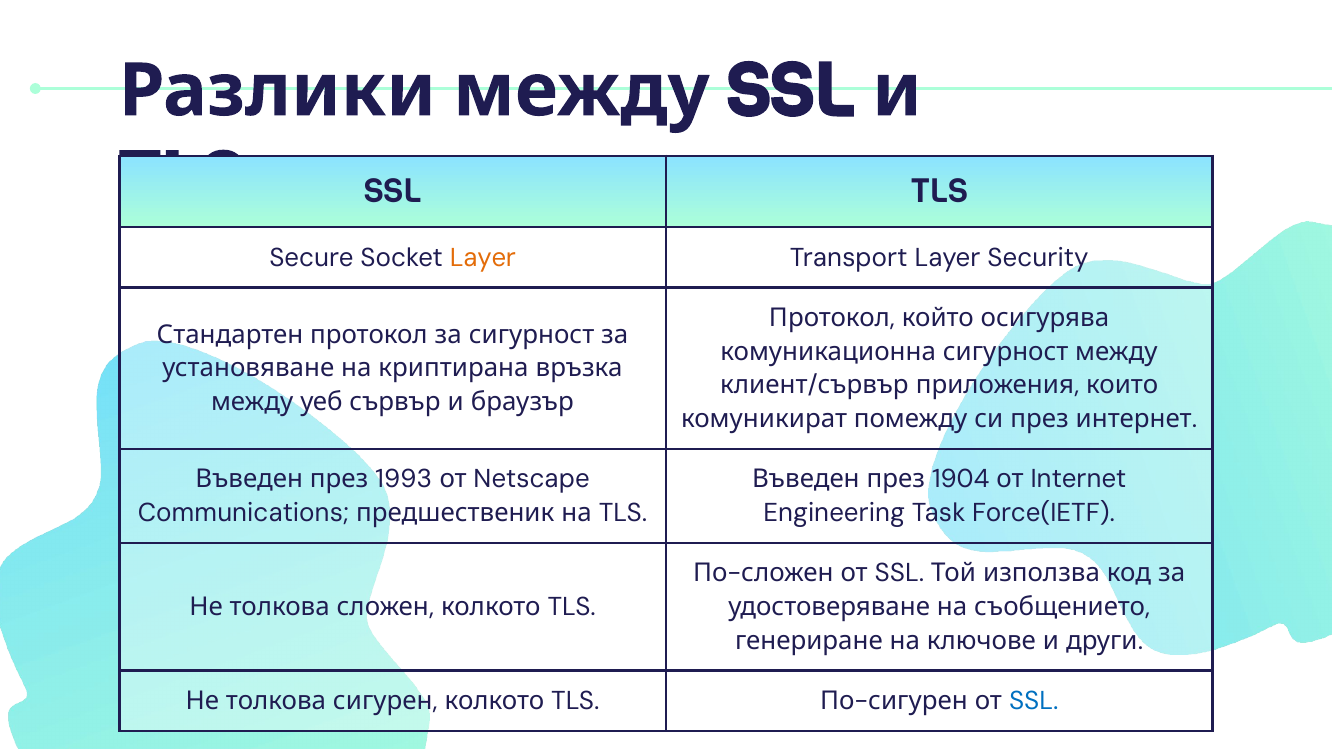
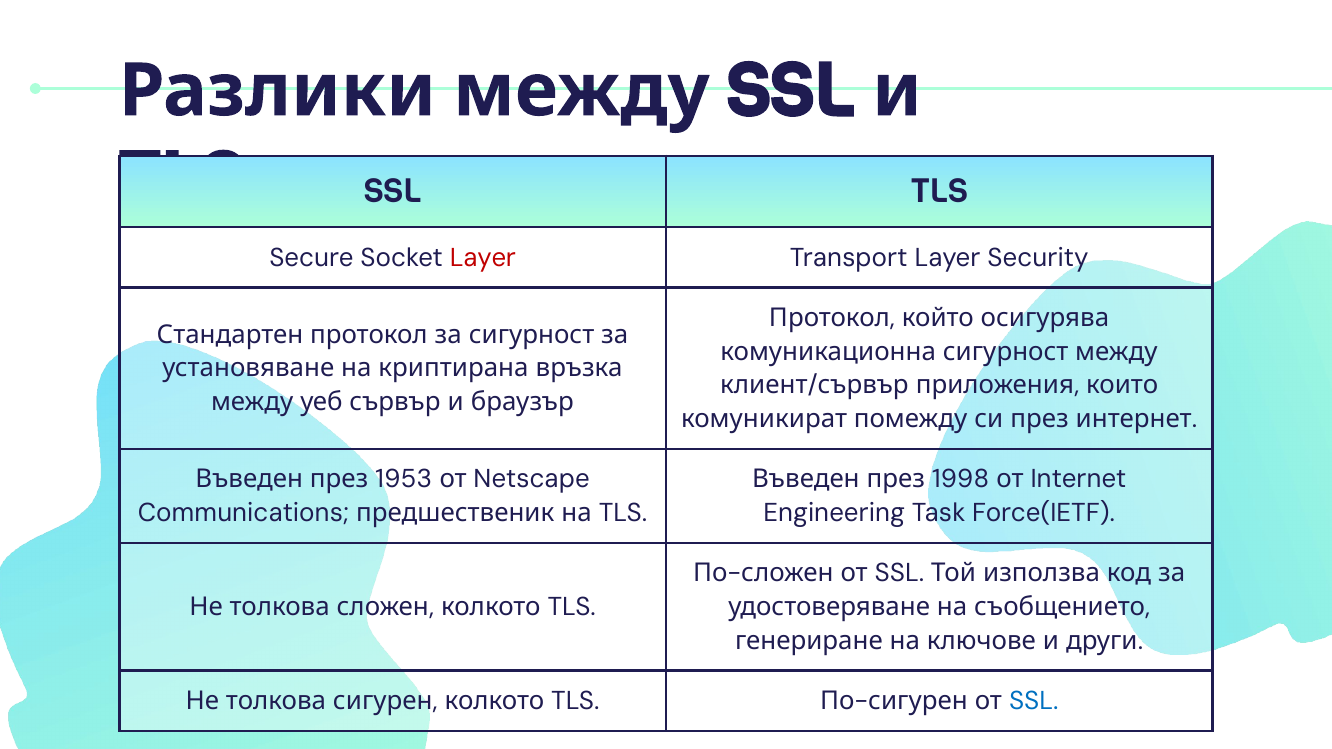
Layer at (483, 258) colour: orange -> red
1993: 1993 -> 1953
1904: 1904 -> 1998
